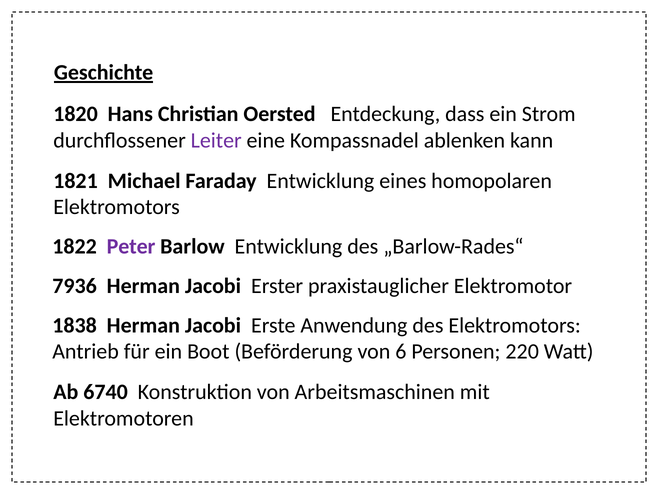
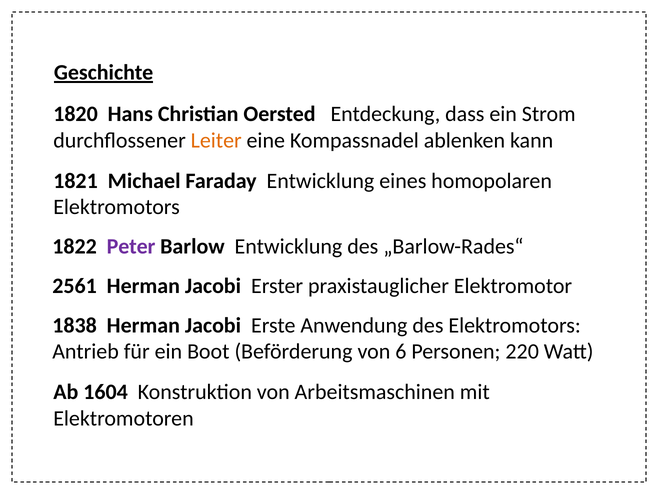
Leiter colour: purple -> orange
7936: 7936 -> 2561
6740: 6740 -> 1604
